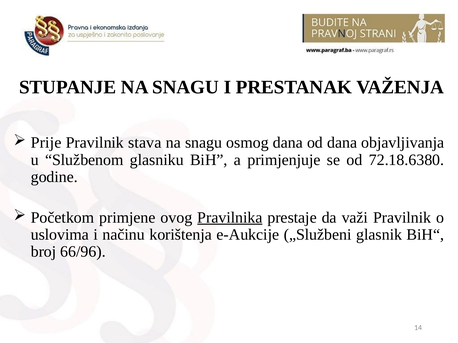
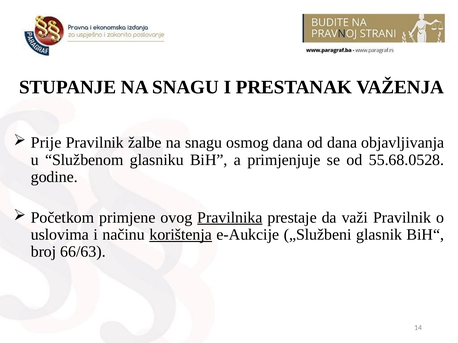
stava: stava -> žalbe
72.18.6380: 72.18.6380 -> 55.68.0528
korištenja underline: none -> present
66/96: 66/96 -> 66/63
